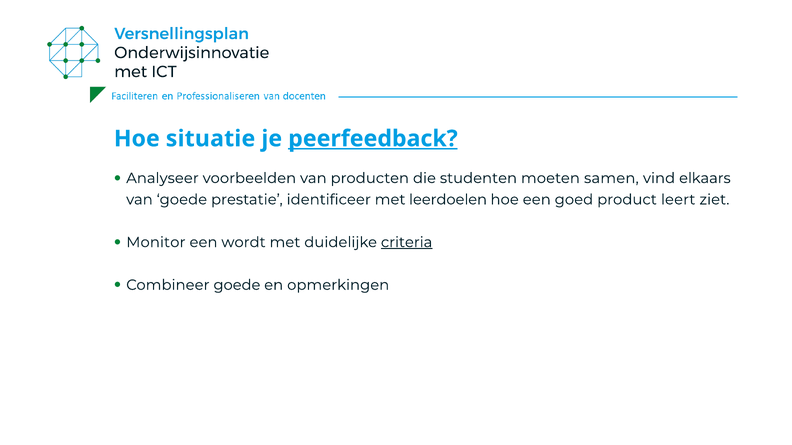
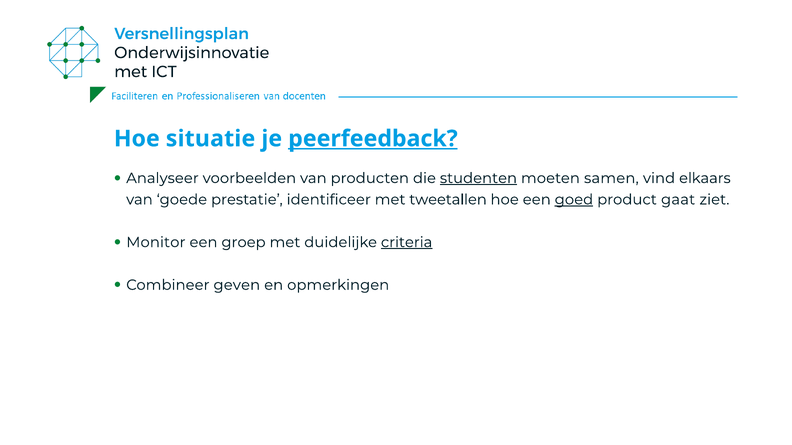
studenten underline: none -> present
leerdoelen: leerdoelen -> tweetallen
goed underline: none -> present
leert: leert -> gaat
wordt: wordt -> groep
Combineer goede: goede -> geven
